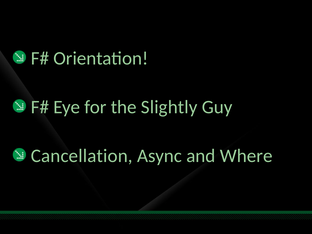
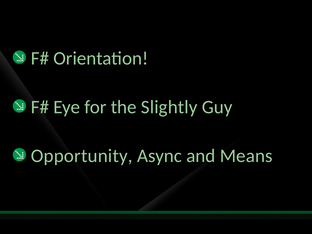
Cancellation: Cancellation -> Opportunity
Where: Where -> Means
